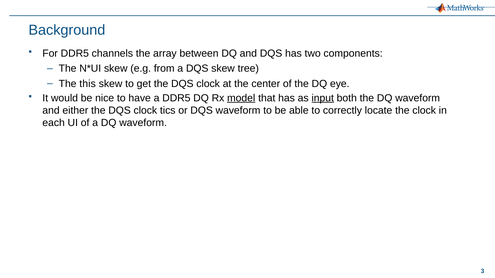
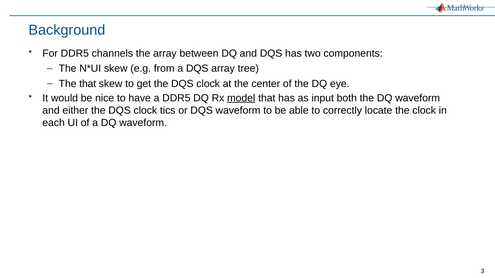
DQS skew: skew -> array
The this: this -> that
input underline: present -> none
